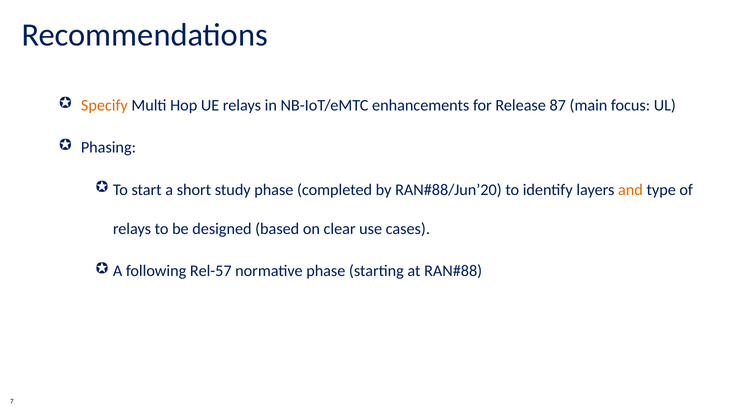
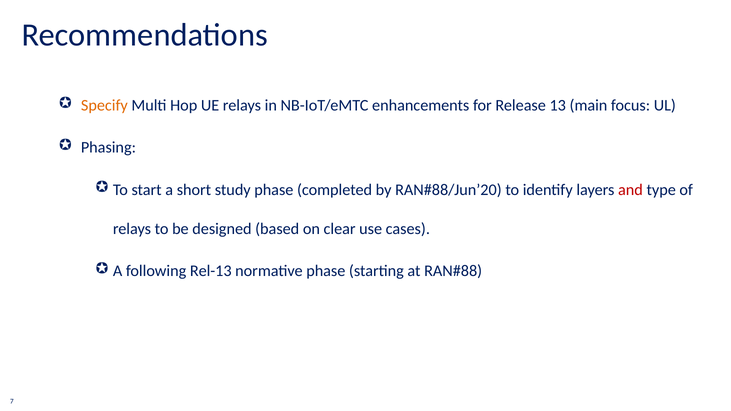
87: 87 -> 13
and colour: orange -> red
Rel-57: Rel-57 -> Rel-13
